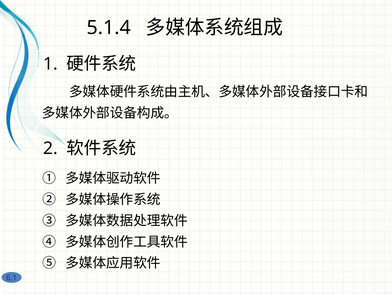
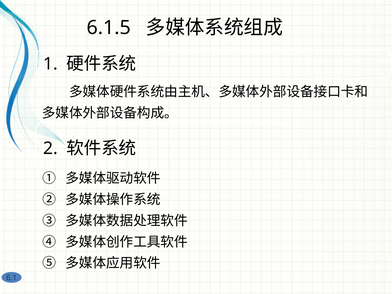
5.1.4: 5.1.4 -> 6.1.5
